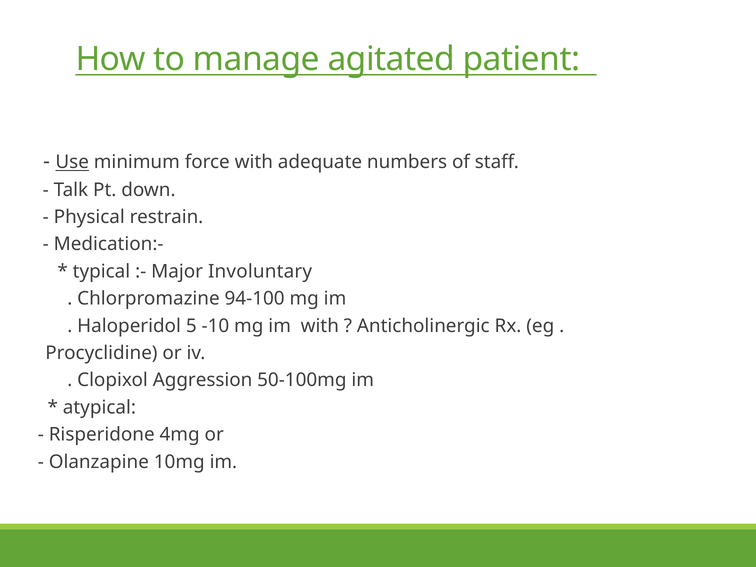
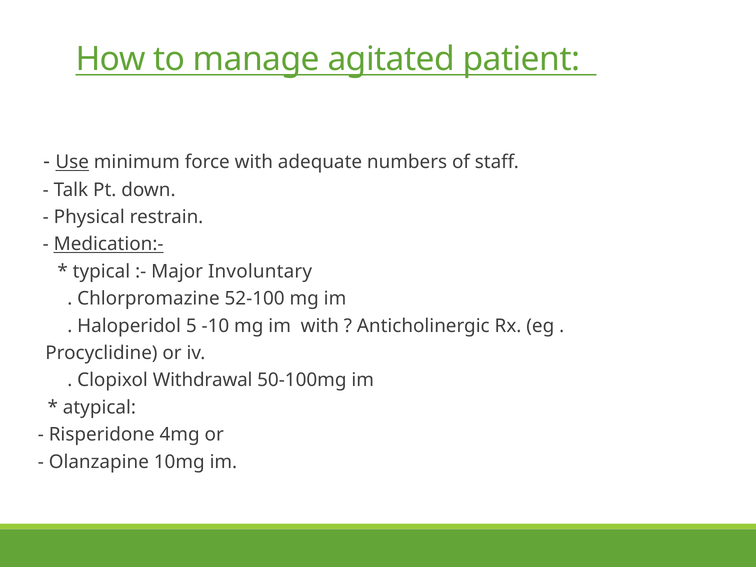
Medication:- underline: none -> present
94-100: 94-100 -> 52-100
Aggression: Aggression -> Withdrawal
